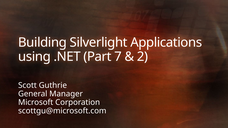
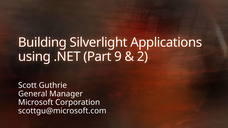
7: 7 -> 9
